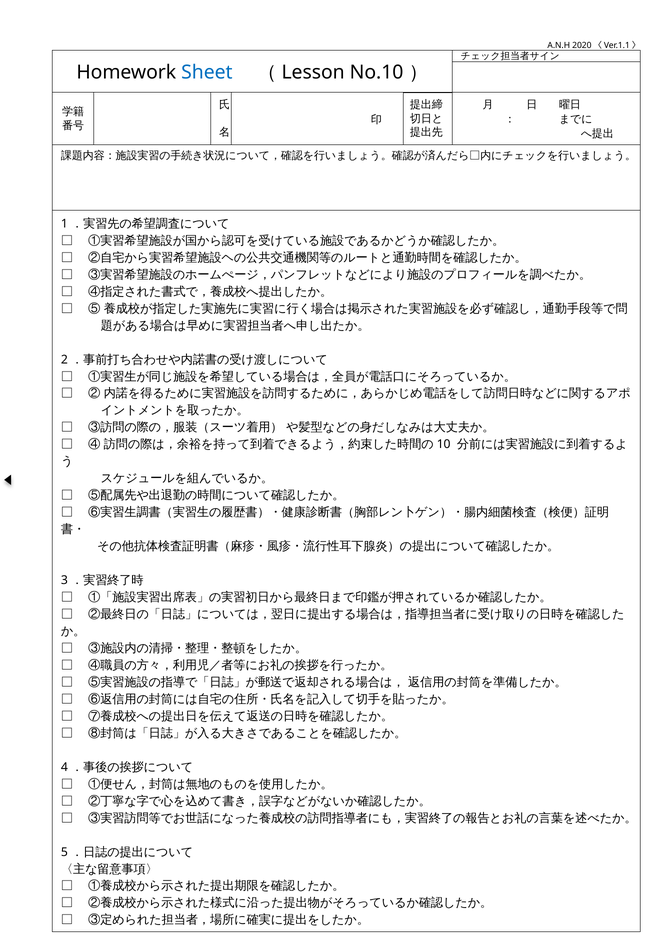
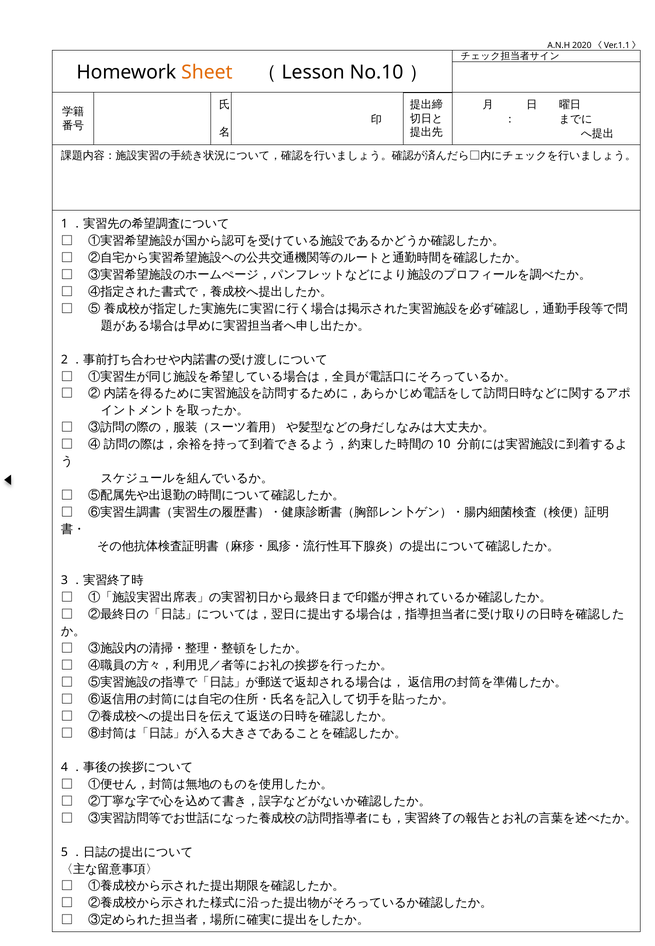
Sheet colour: blue -> orange
